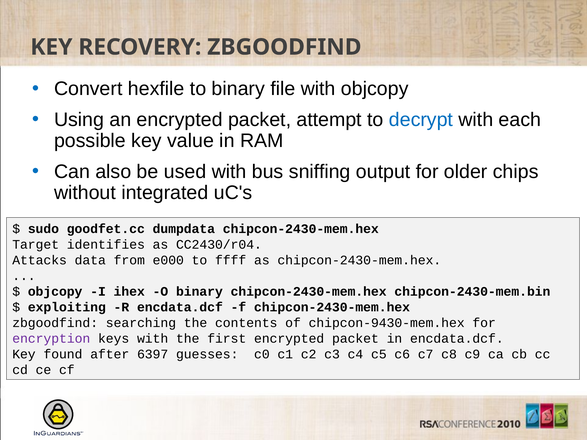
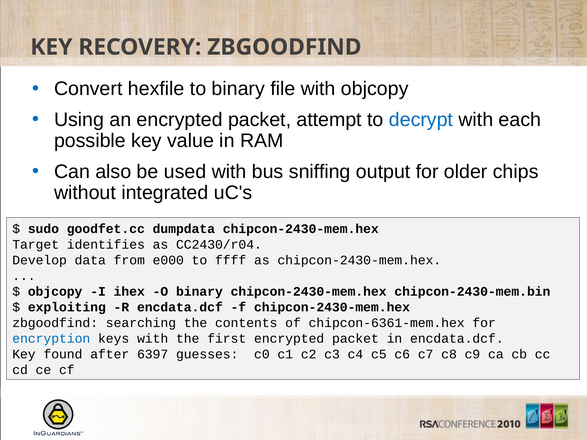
Attacks: Attacks -> Develop
chipcon-9430-mem.hex: chipcon-9430-mem.hex -> chipcon-6361-mem.hex
encryption colour: purple -> blue
